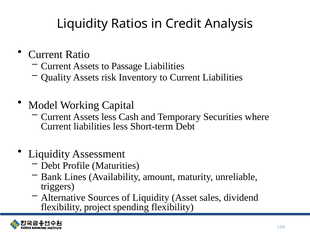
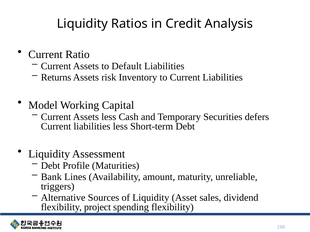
Passage: Passage -> Default
Quality: Quality -> Returns
where: where -> defers
